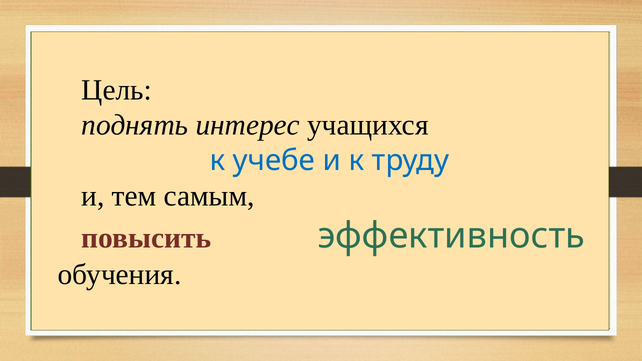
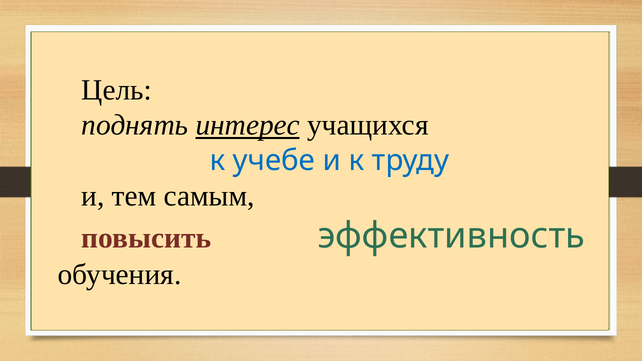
интерес underline: none -> present
